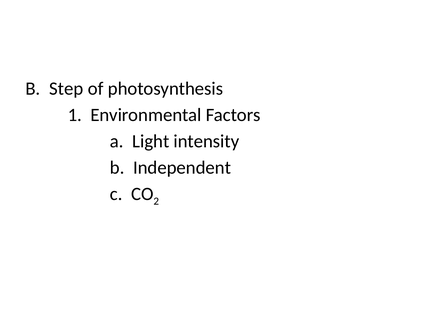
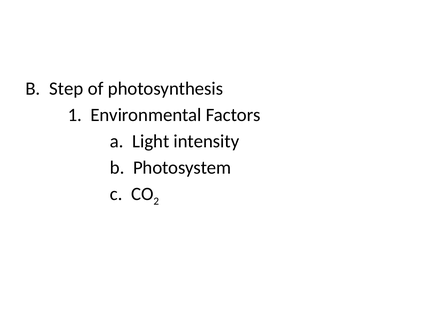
Independent: Independent -> Photosystem
